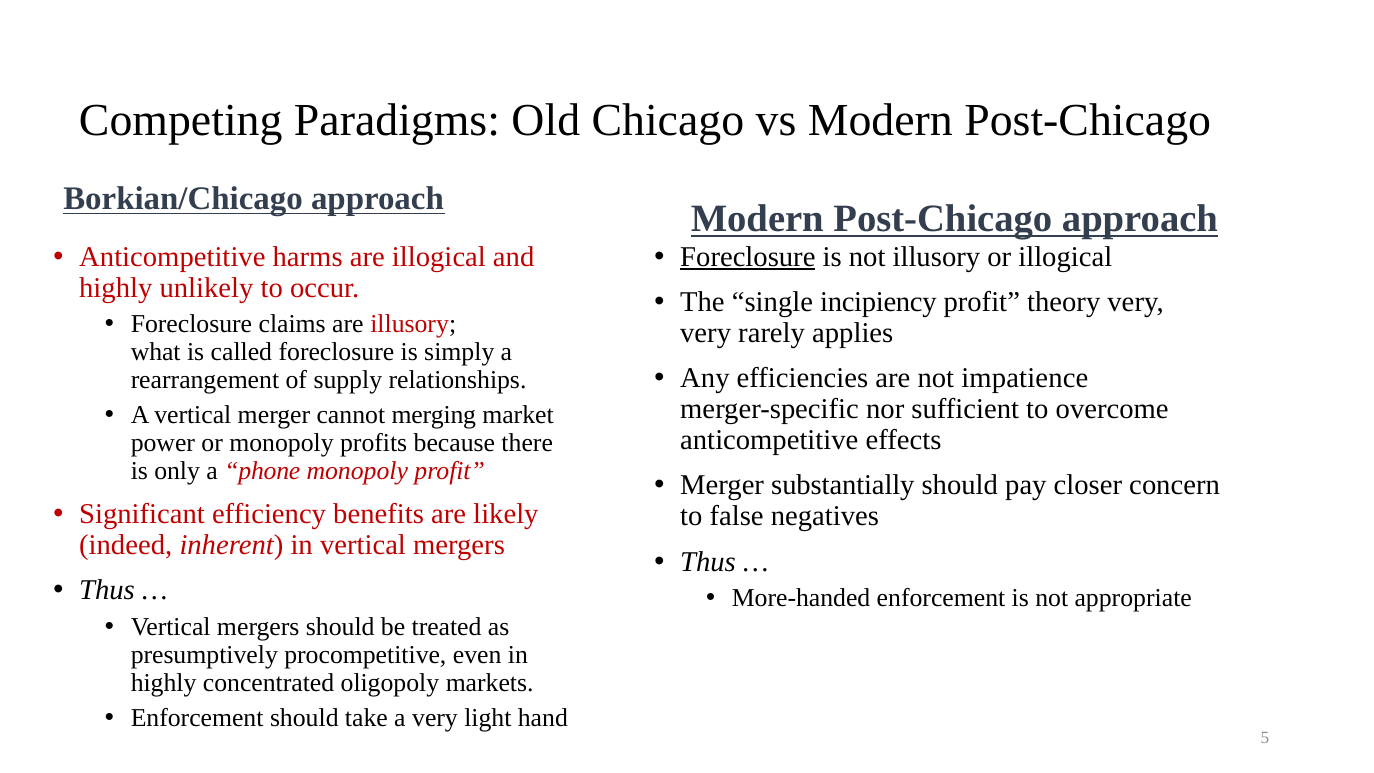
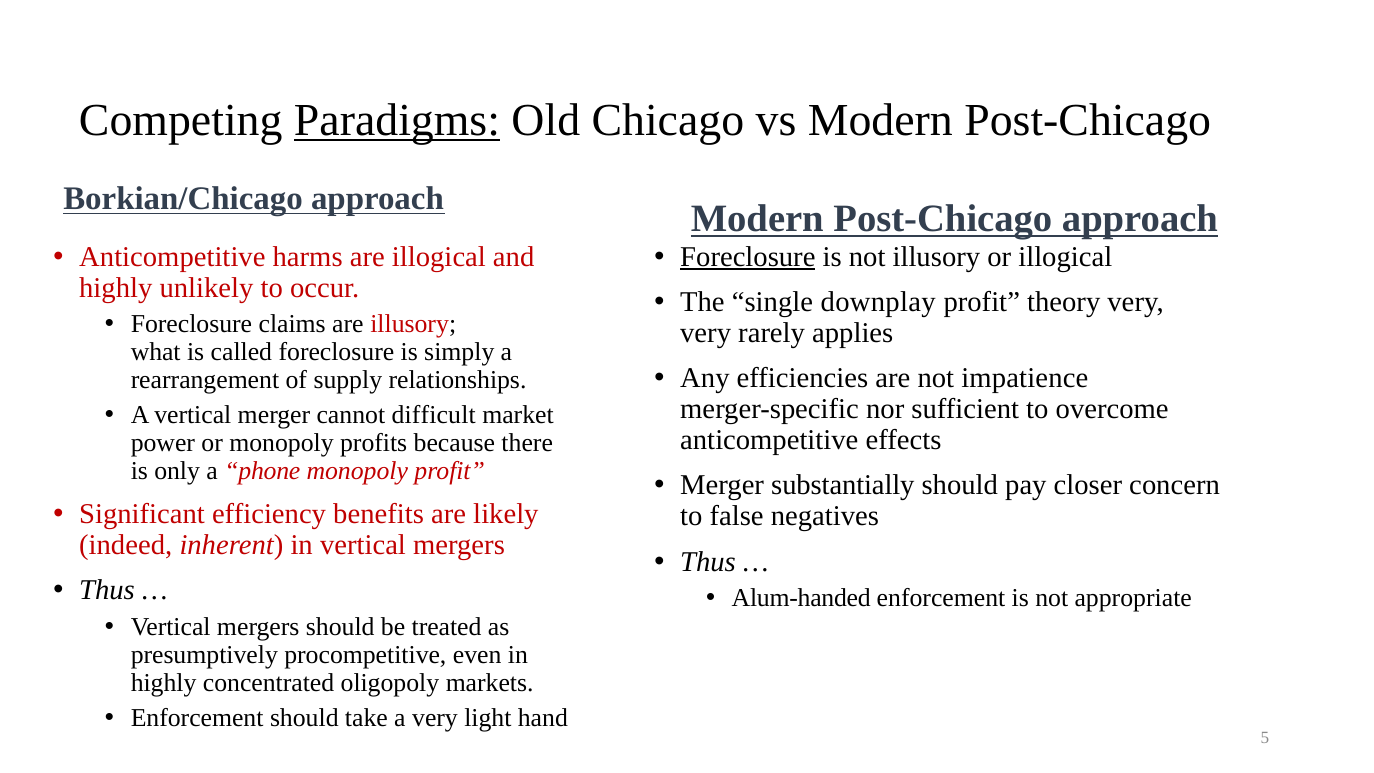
Paradigms underline: none -> present
incipiency: incipiency -> downplay
merging: merging -> difficult
More-handed: More-handed -> Alum-handed
